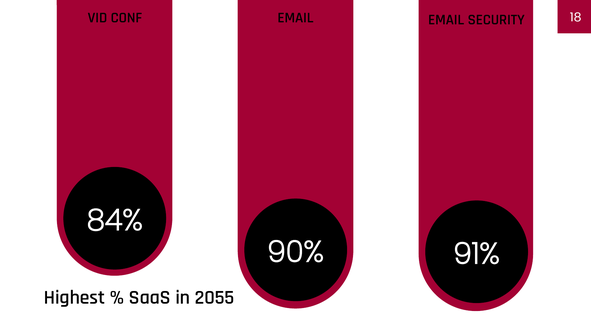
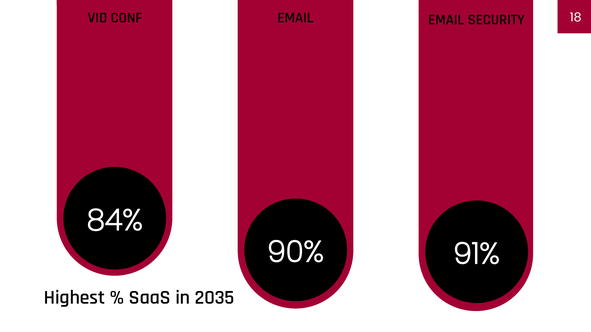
2055: 2055 -> 2035
